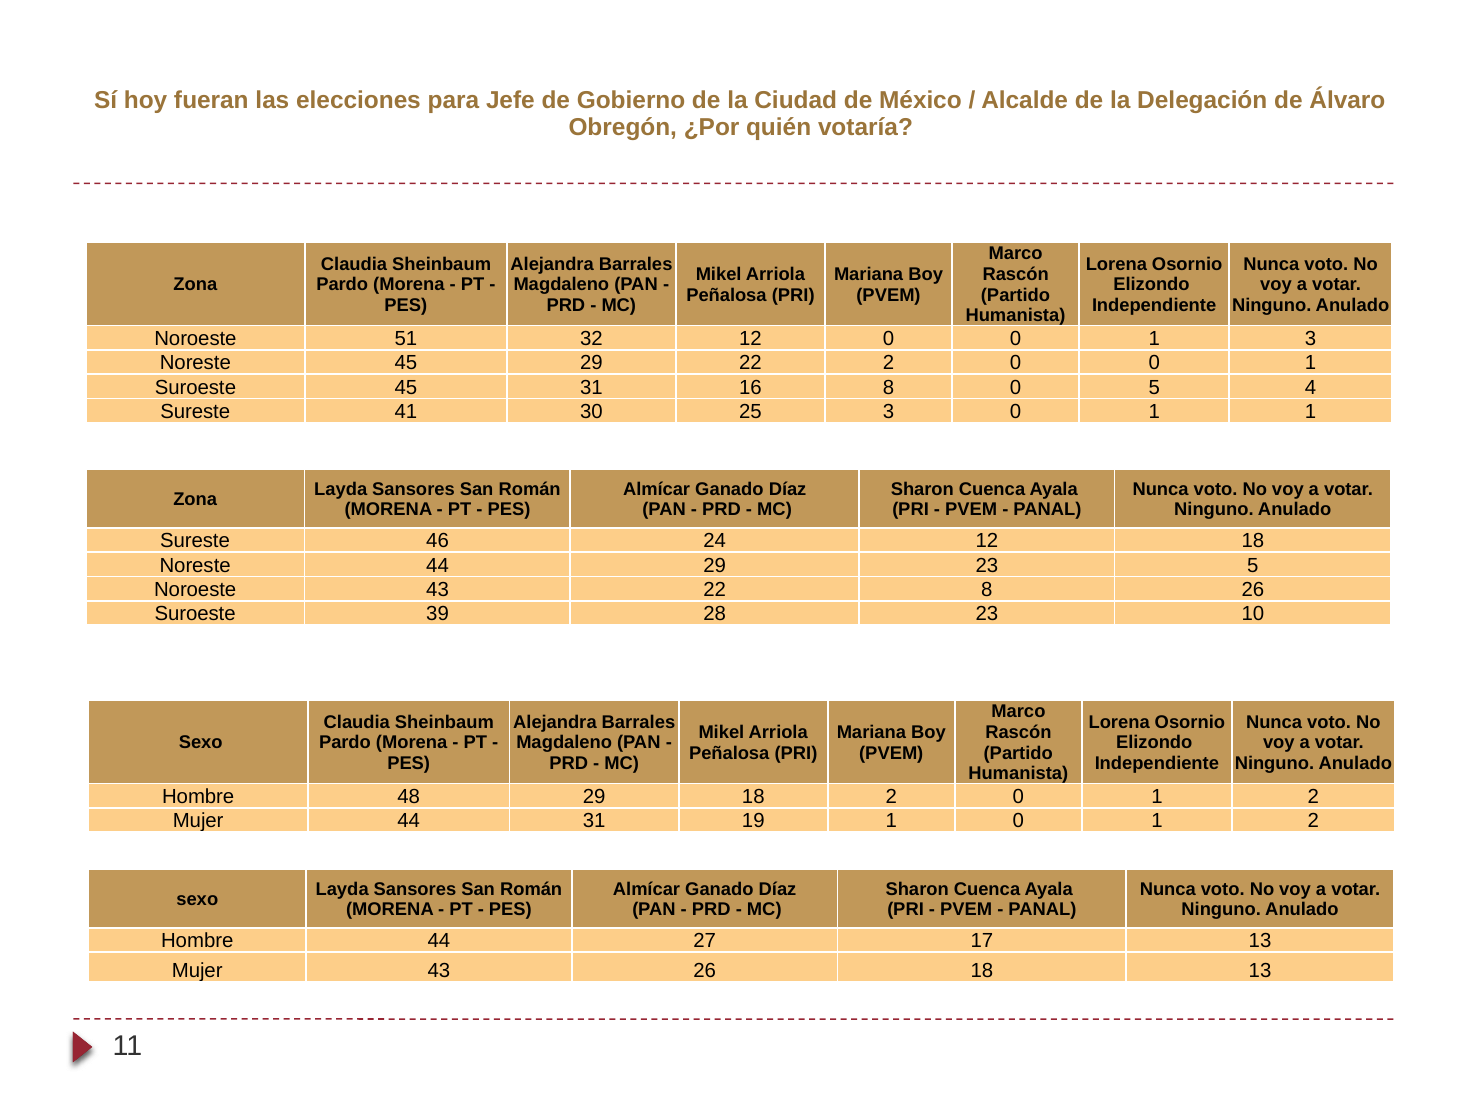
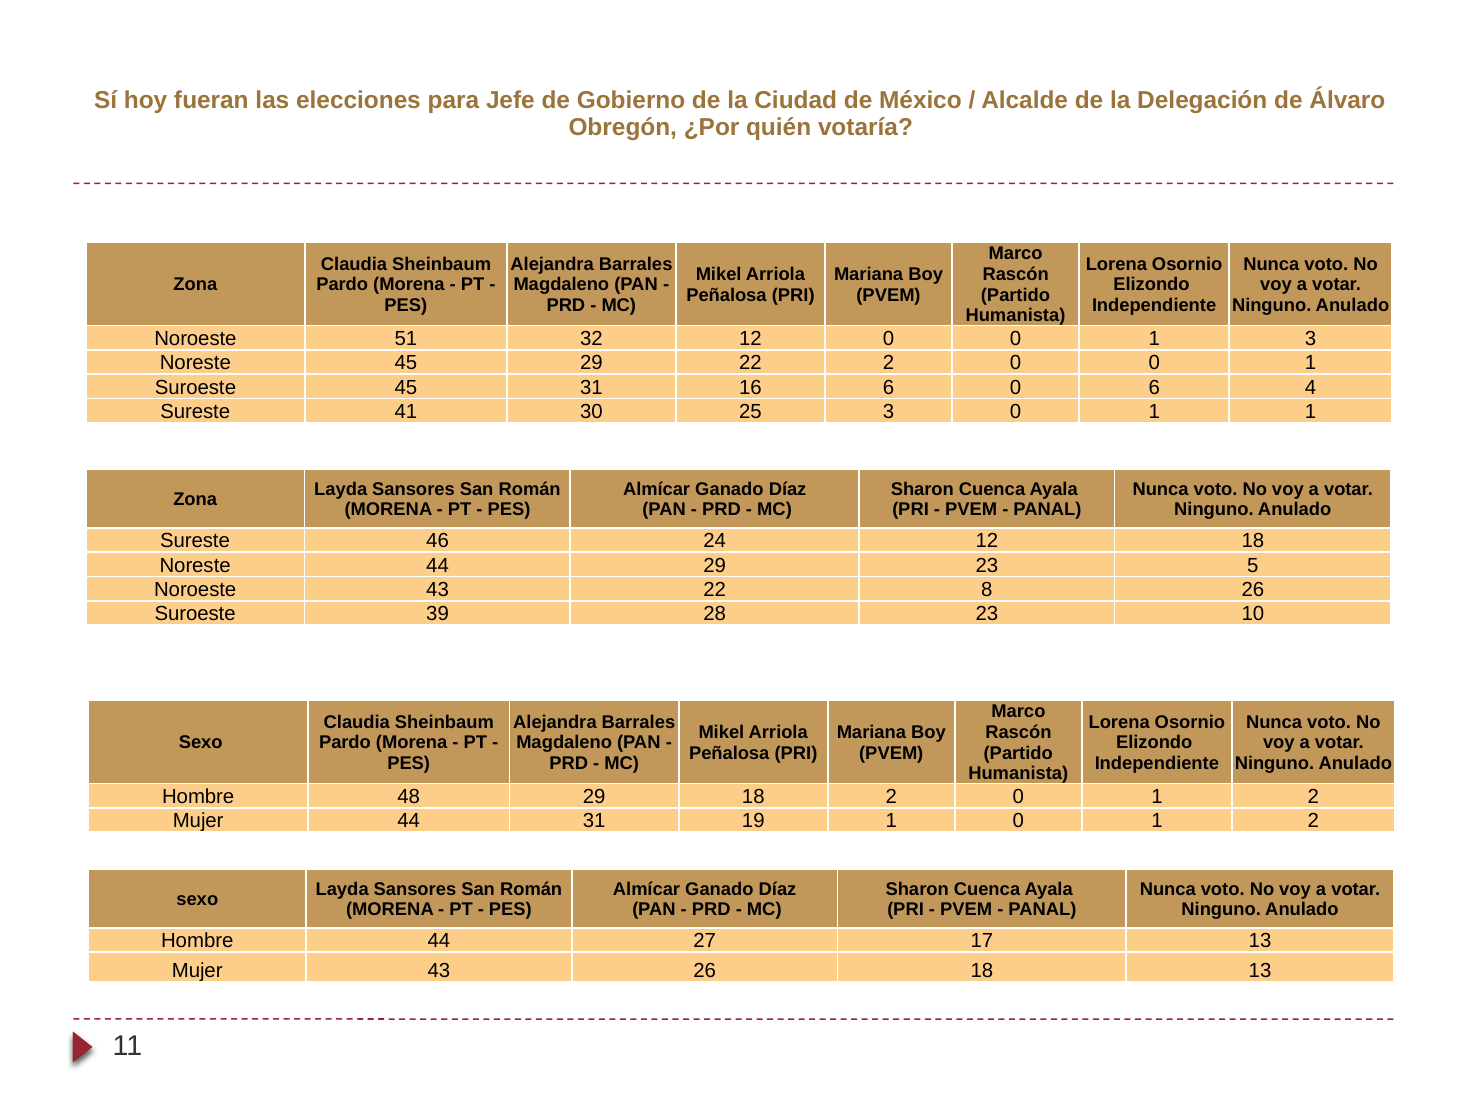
16 8: 8 -> 6
0 5: 5 -> 6
